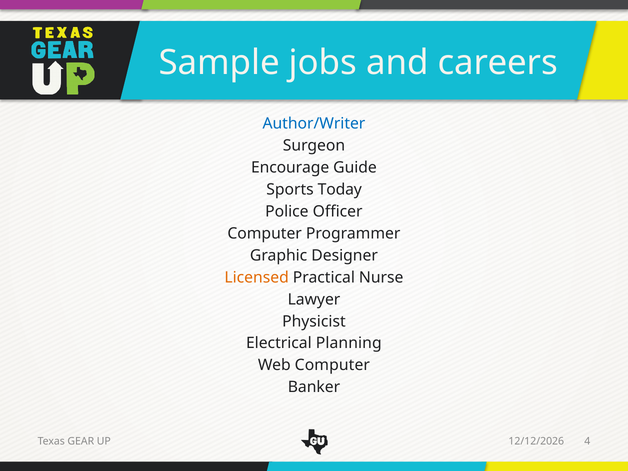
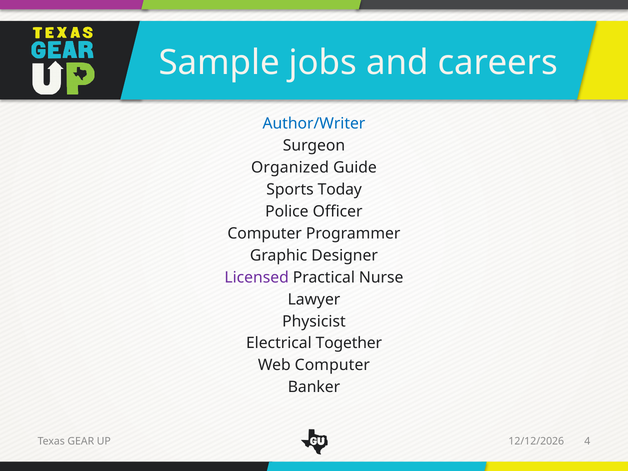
Encourage: Encourage -> Organized
Licensed colour: orange -> purple
Planning: Planning -> Together
